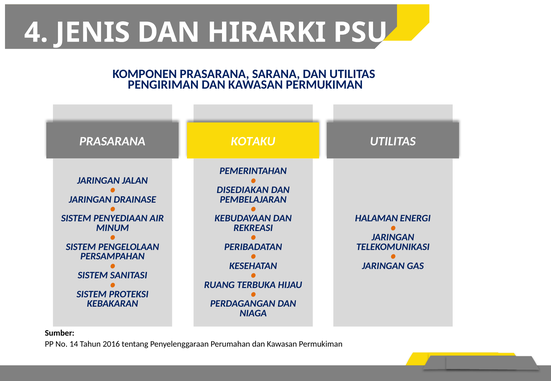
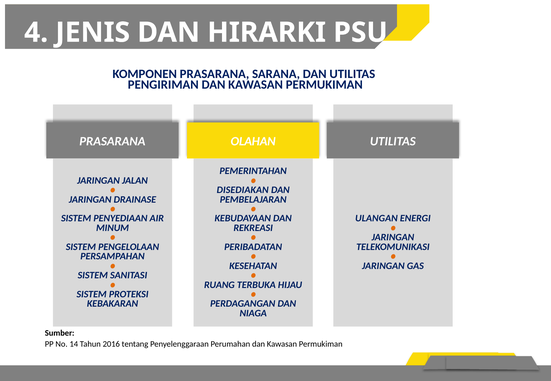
KOTAKU: KOTAKU -> OLAHAN
HALAMAN: HALAMAN -> ULANGAN
